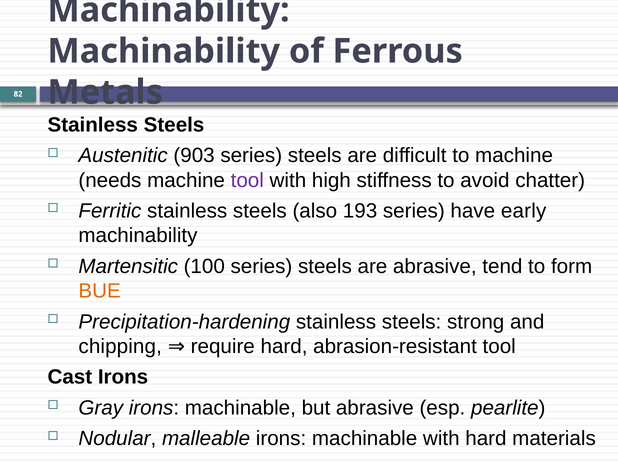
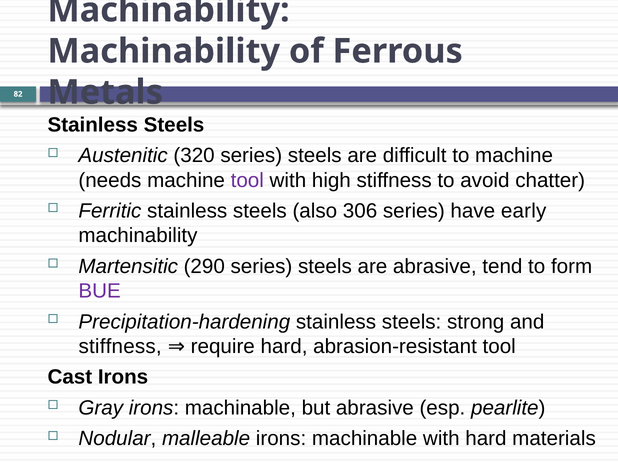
903: 903 -> 320
193: 193 -> 306
100: 100 -> 290
BUE colour: orange -> purple
chipping at (120, 347): chipping -> stiffness
